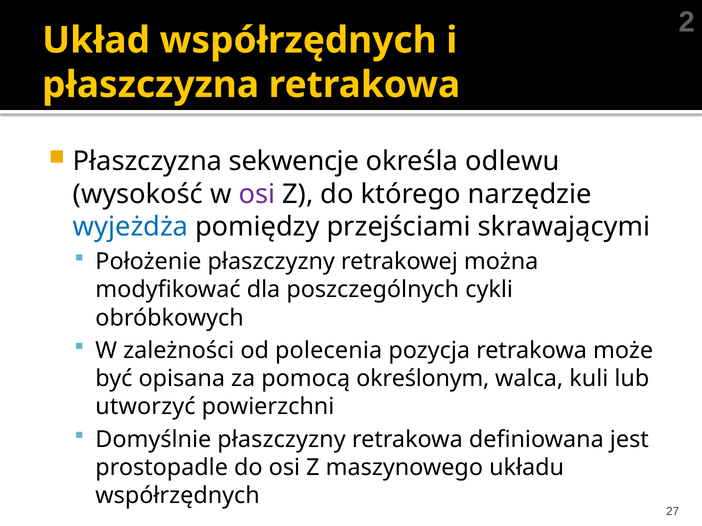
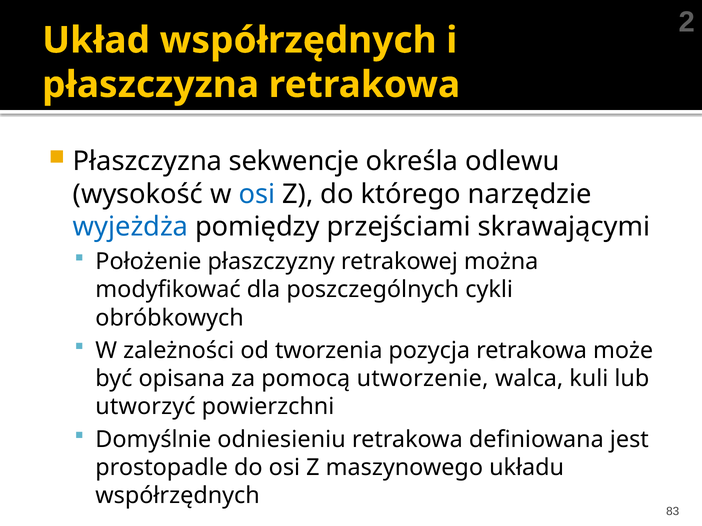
osi at (257, 194) colour: purple -> blue
polecenia: polecenia -> tworzenia
określonym: określonym -> utworzenie
Domyślnie płaszczyzny: płaszczyzny -> odniesieniu
27: 27 -> 83
